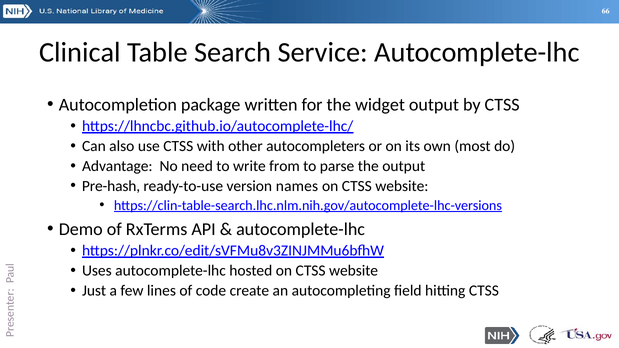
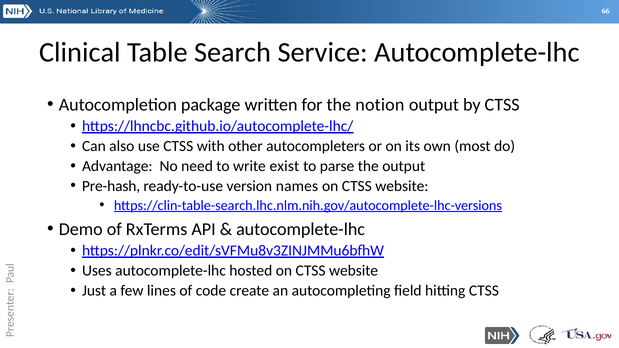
widget: widget -> notion
from: from -> exist
